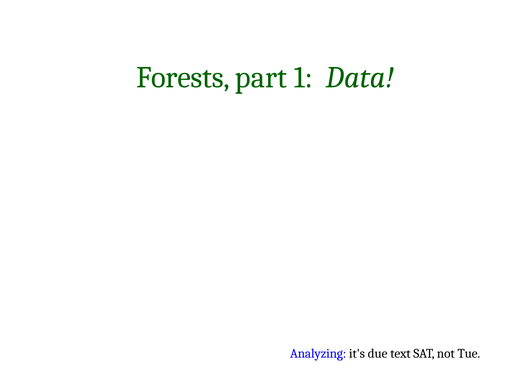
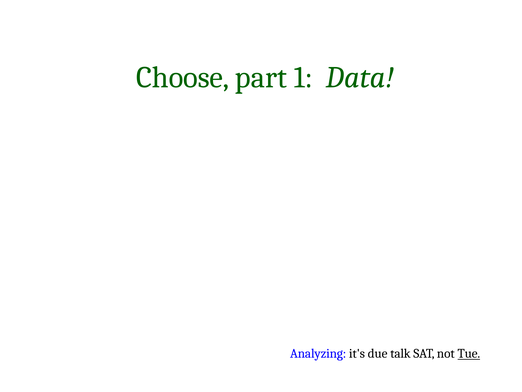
Forests: Forests -> Choose
text: text -> talk
Tue underline: none -> present
